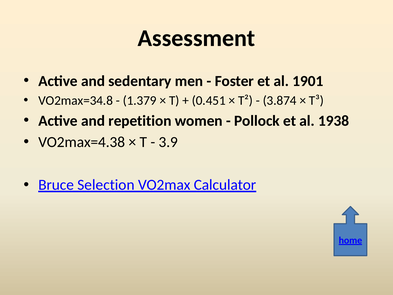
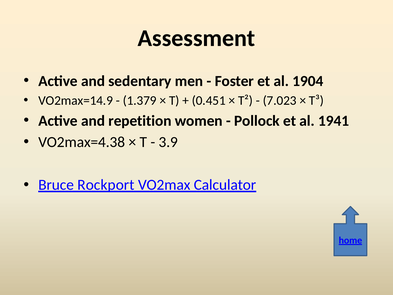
1901: 1901 -> 1904
VO2max=34.8: VO2max=34.8 -> VO2max=14.9
3.874: 3.874 -> 7.023
1938: 1938 -> 1941
Selection: Selection -> Rockport
